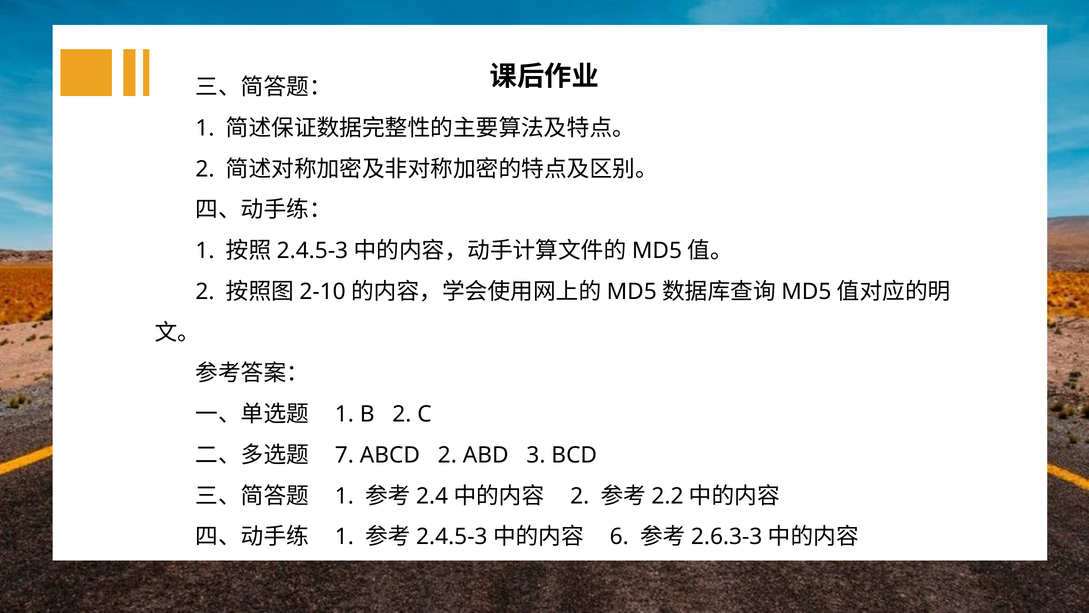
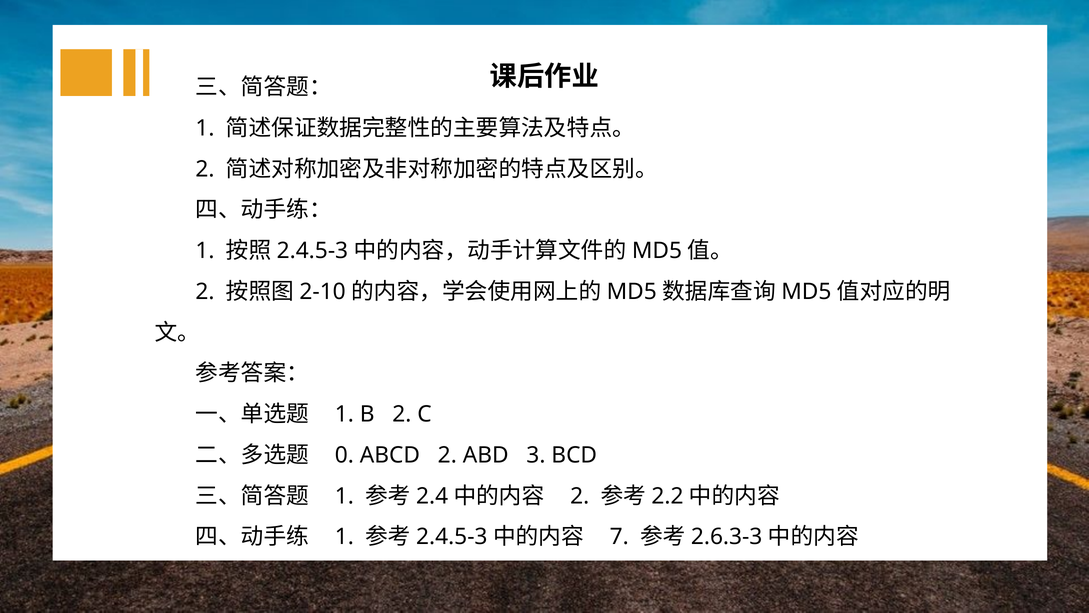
7: 7 -> 0
6: 6 -> 7
